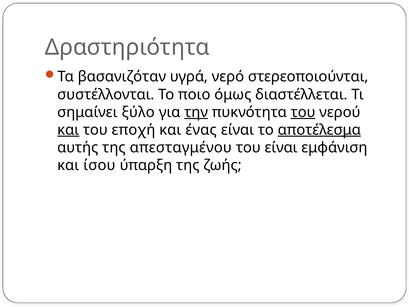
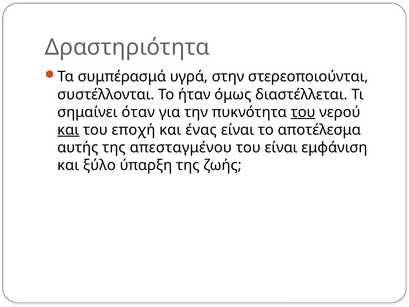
βασανιζόταν: βασανιζόταν -> συμπέρασμά
νερό: νερό -> στην
ποιο: ποιο -> ήταν
ξύλο: ξύλο -> όταν
την underline: present -> none
αποτέλεσμα underline: present -> none
ίσου: ίσου -> ξύλο
